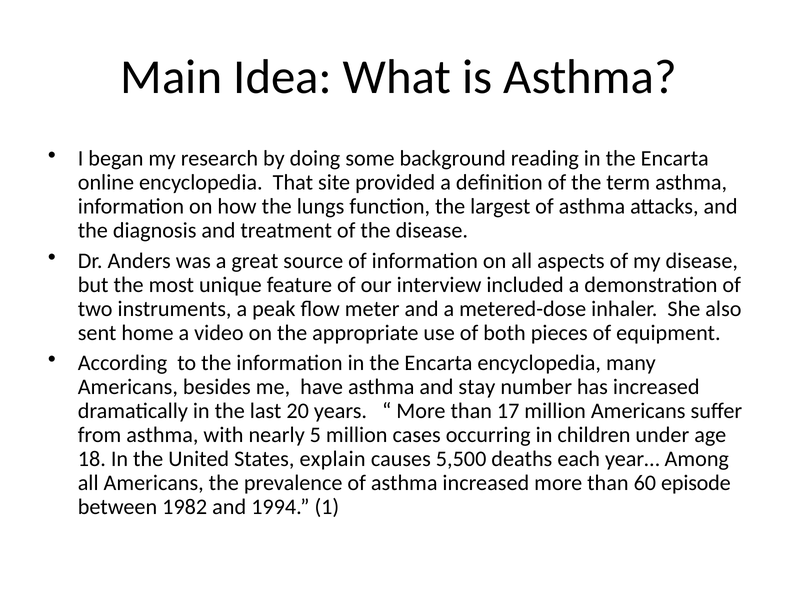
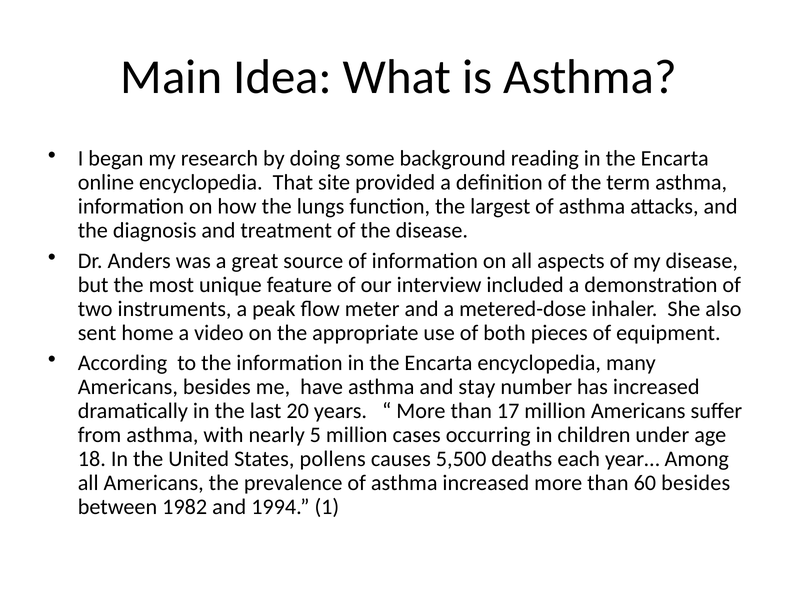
explain: explain -> pollens
60 episode: episode -> besides
